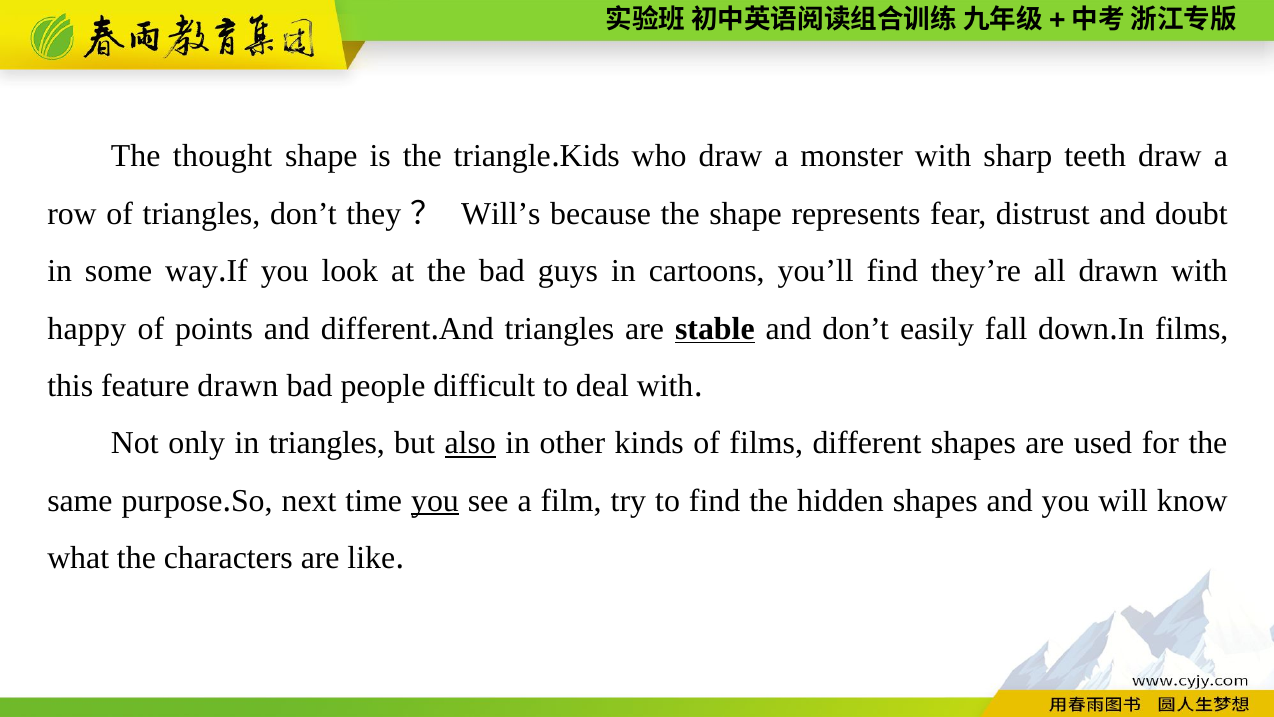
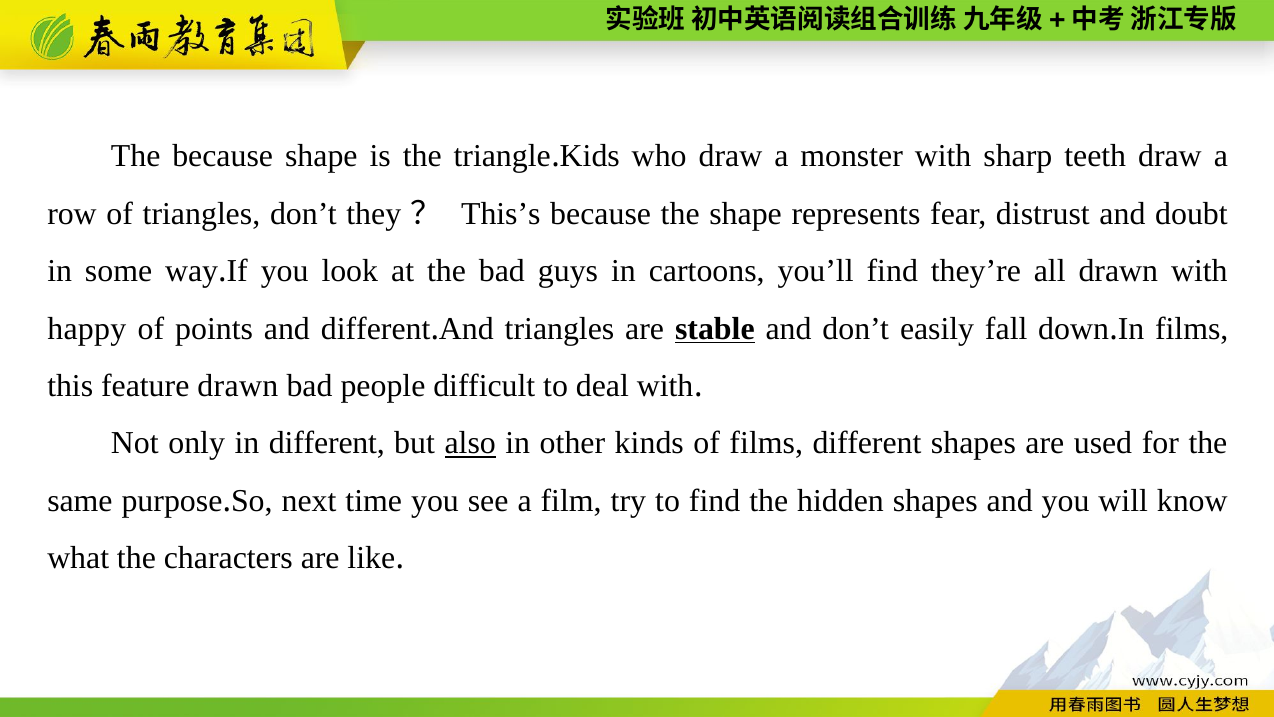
The thought: thought -> because
Will’s: Will’s -> This’s
in triangles: triangles -> different
you at (435, 500) underline: present -> none
